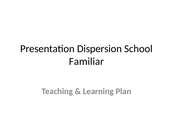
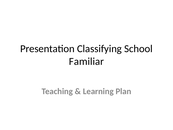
Dispersion: Dispersion -> Classifying
